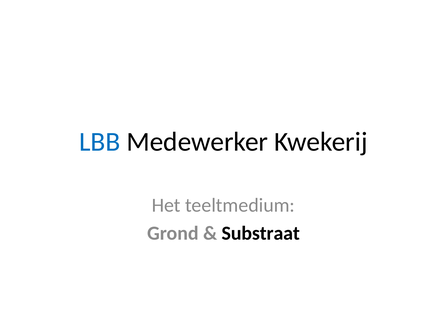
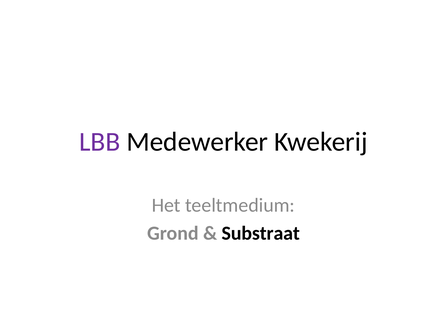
LBB colour: blue -> purple
